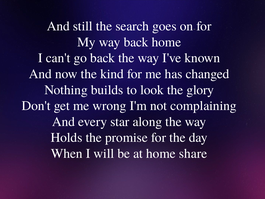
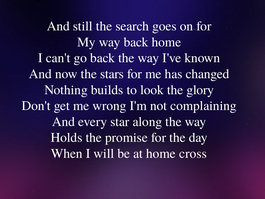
kind: kind -> stars
share: share -> cross
